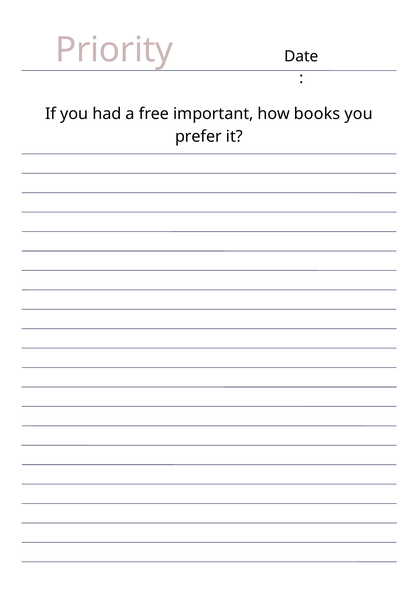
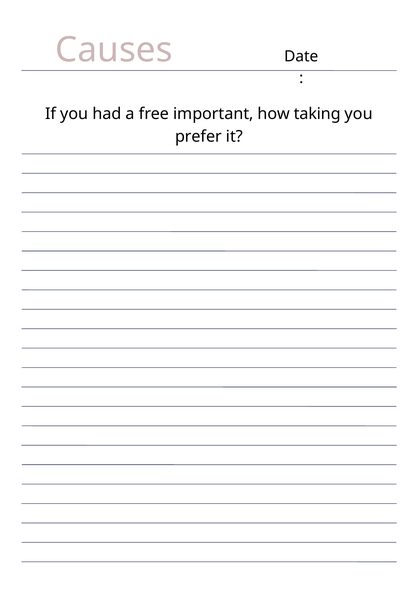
Priority: Priority -> Causes
books: books -> taking
